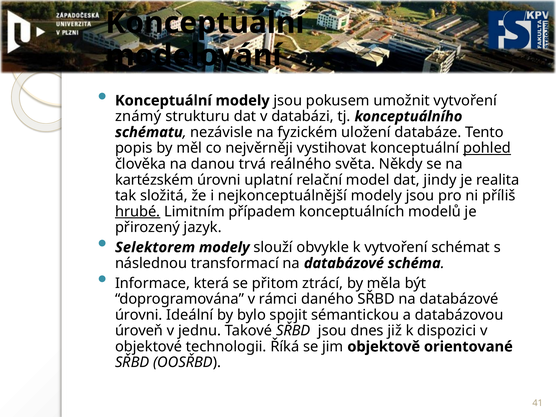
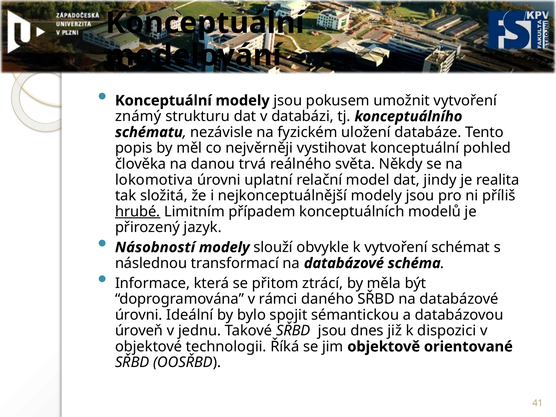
pohled underline: present -> none
kartézském: kartézském -> lokomotiva
Selektorem: Selektorem -> Násobností
